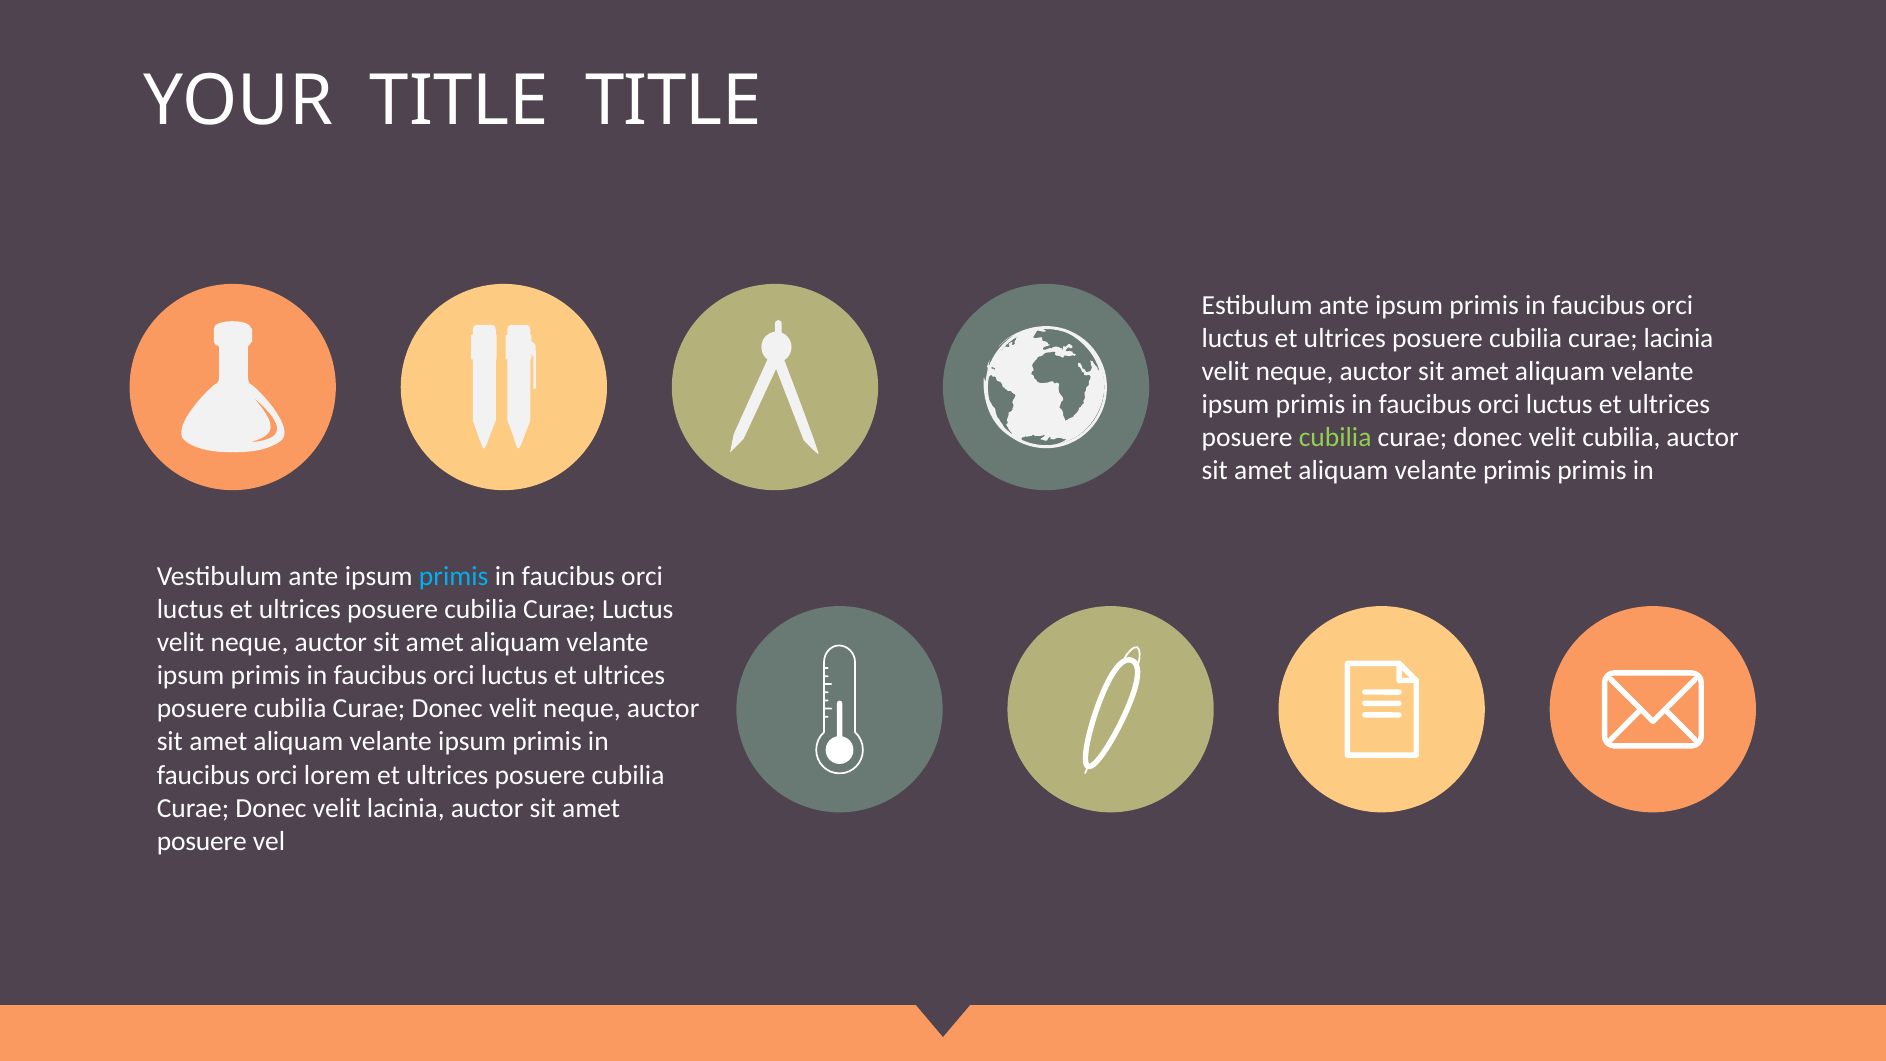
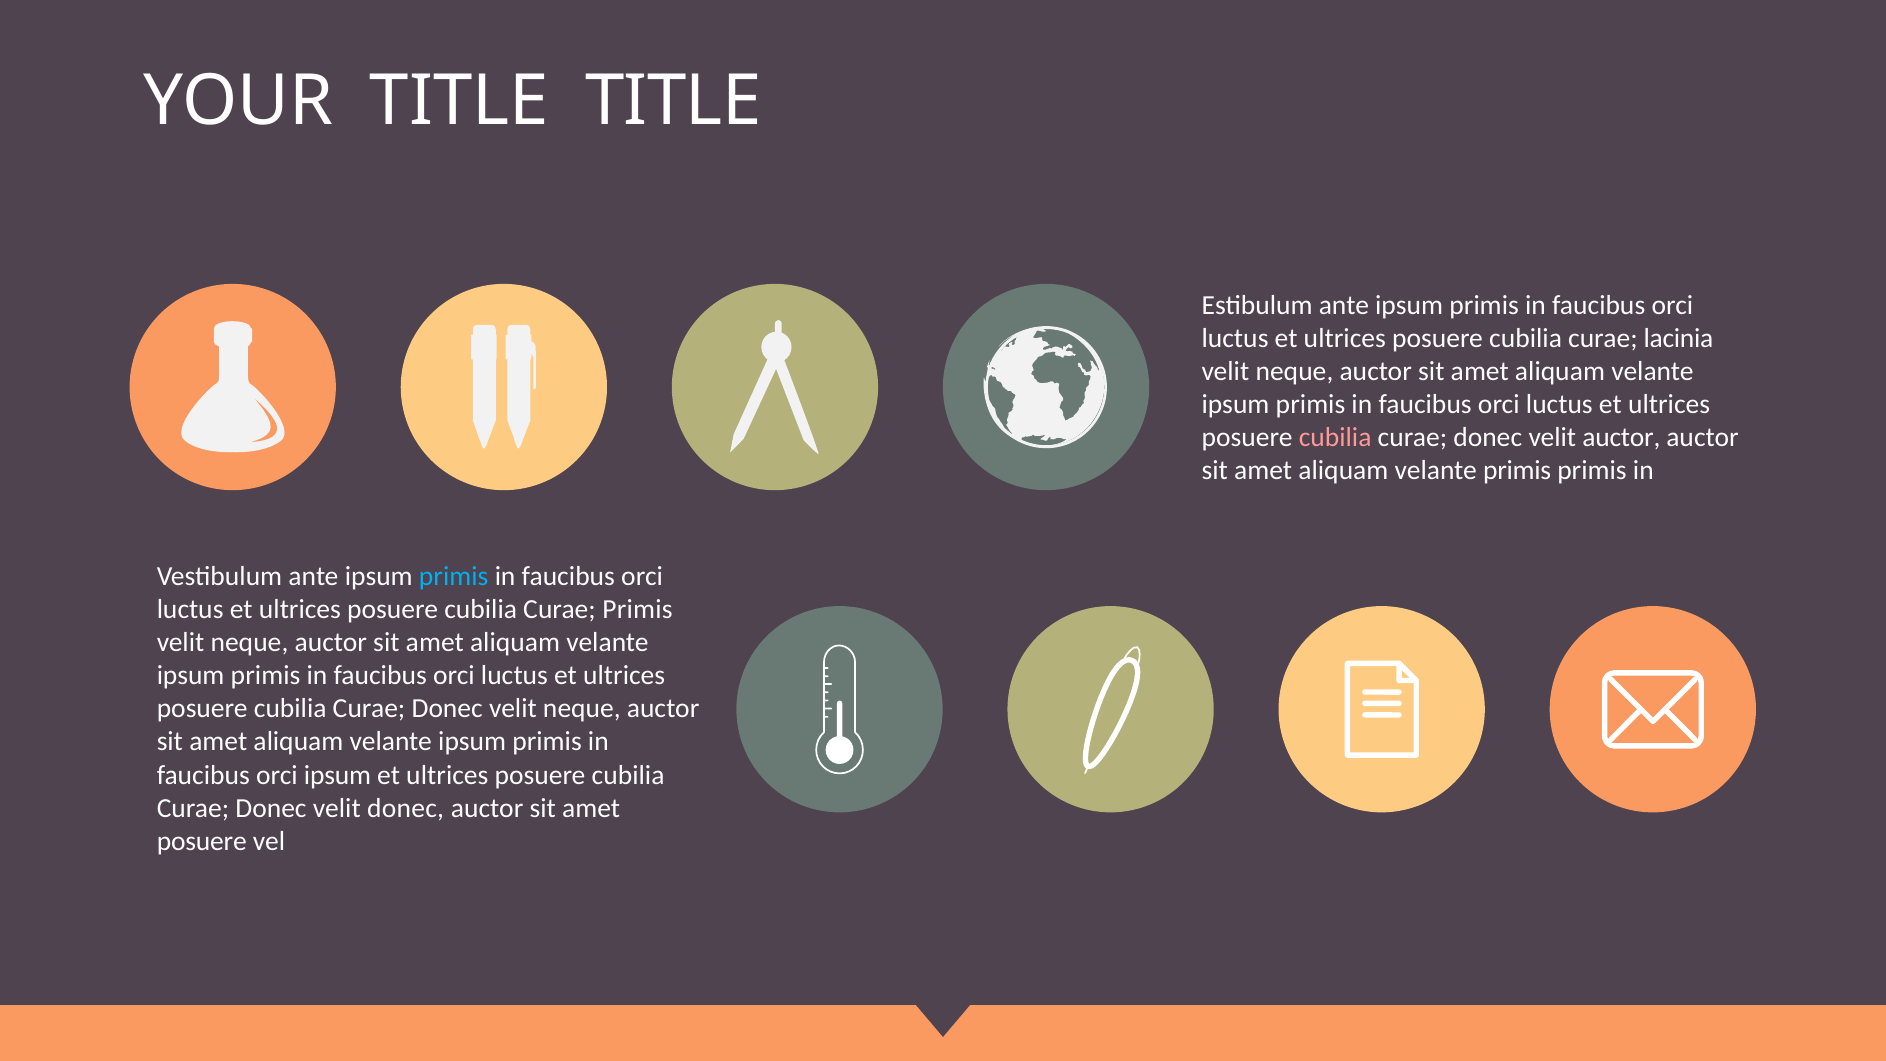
cubilia at (1335, 437) colour: light green -> pink
velit cubilia: cubilia -> auctor
Curae Luctus: Luctus -> Primis
orci lorem: lorem -> ipsum
velit lacinia: lacinia -> donec
